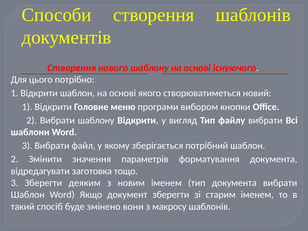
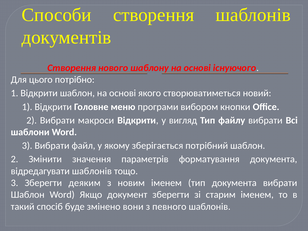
Вибрати шаблону: шаблону -> макроси
відредагувати заготовка: заготовка -> шаблонів
макросу: макросу -> певного
